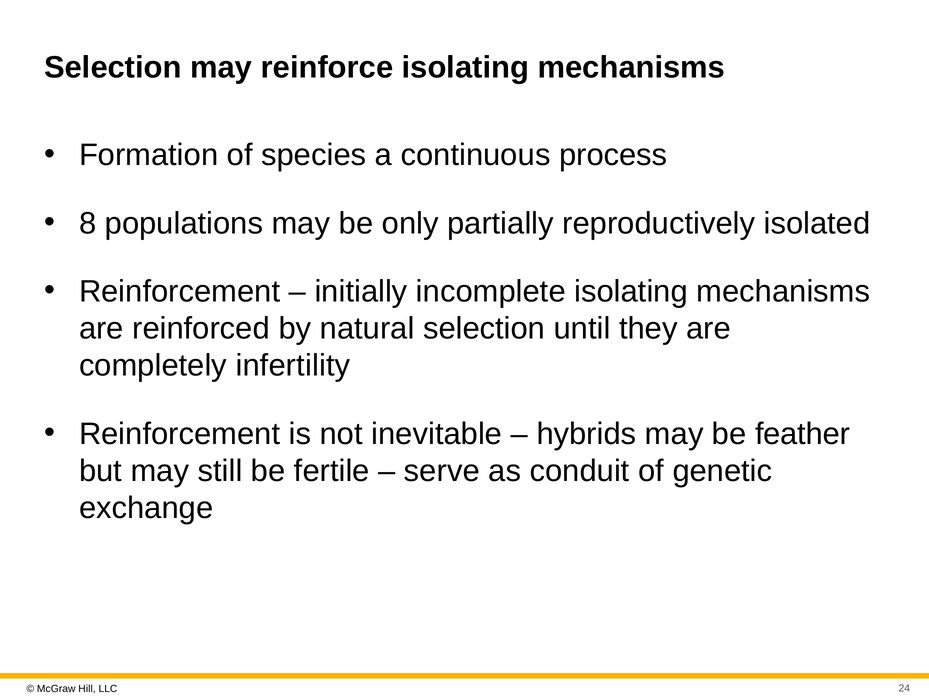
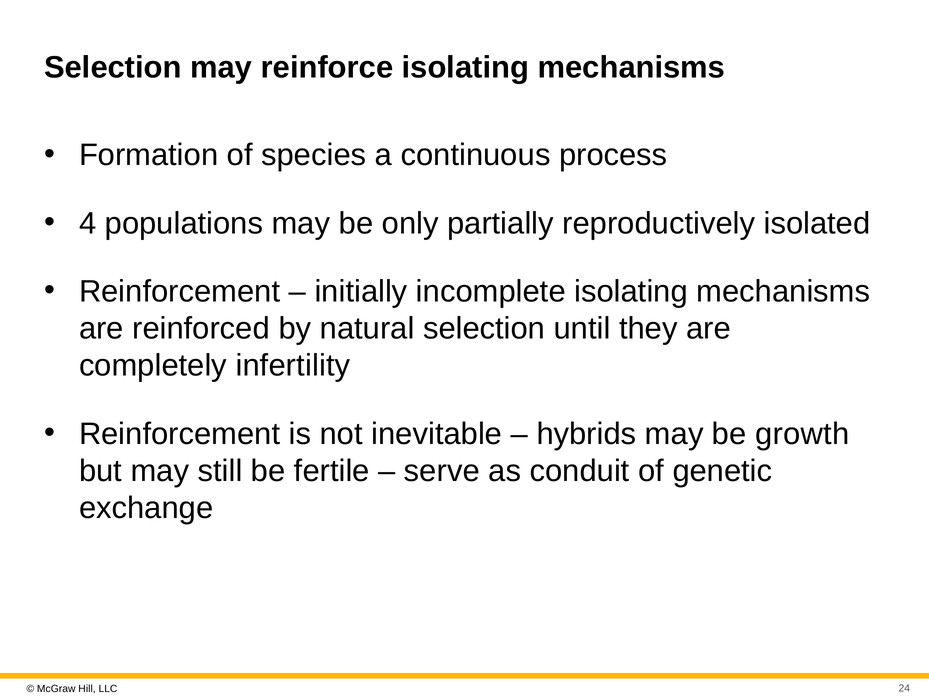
8: 8 -> 4
feather: feather -> growth
